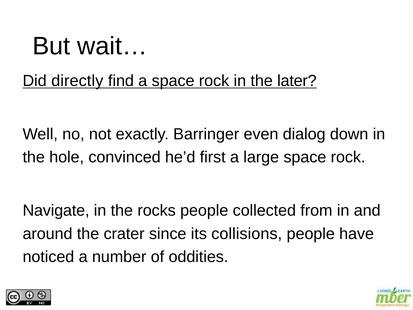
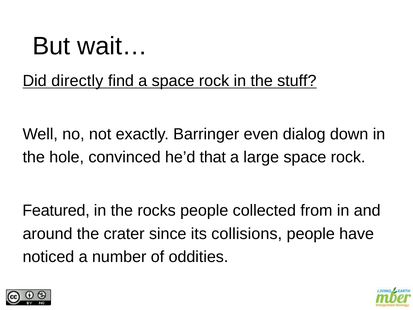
later: later -> stuff
first: first -> that
Navigate: Navigate -> Featured
